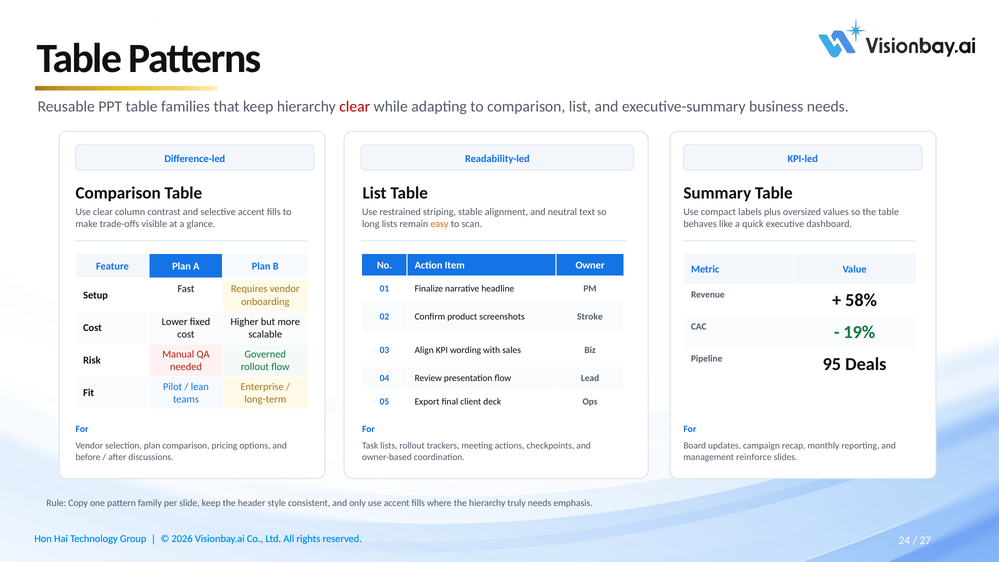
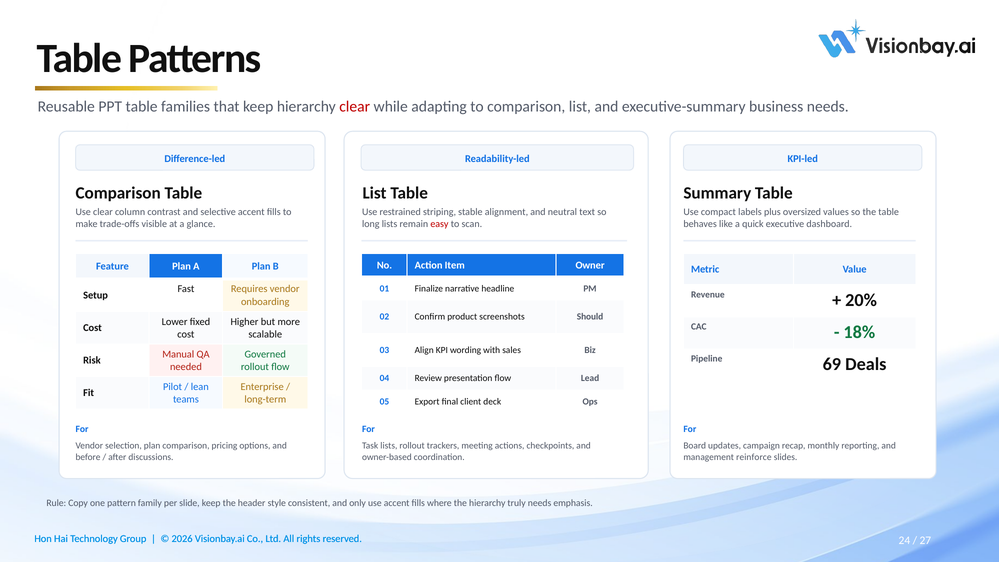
easy colour: orange -> red
58%: 58% -> 20%
Stroke: Stroke -> Should
19%: 19% -> 18%
95: 95 -> 69
